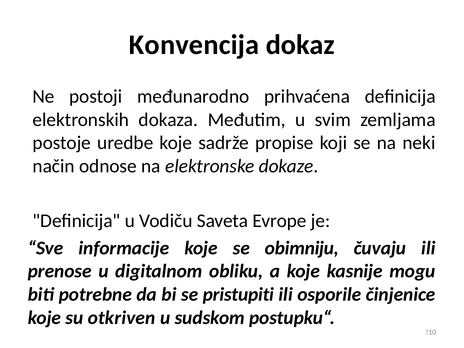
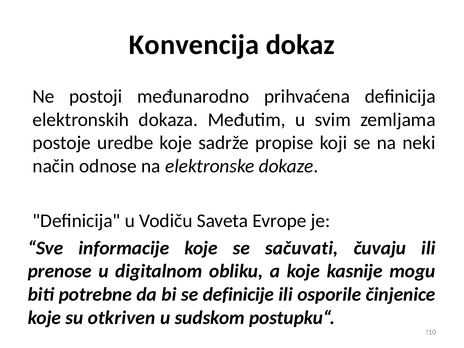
obimniju: obimniju -> sačuvati
pristupiti: pristupiti -> definicije
